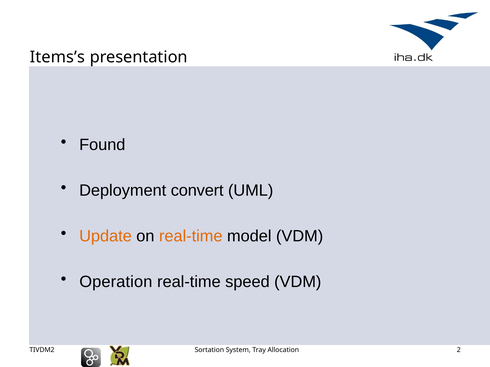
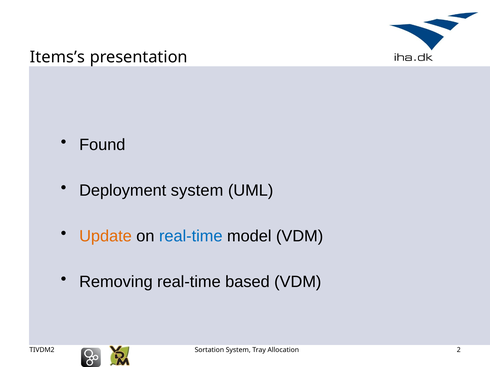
Deployment convert: convert -> system
real-time at (191, 236) colour: orange -> blue
Operation: Operation -> Removing
speed: speed -> based
